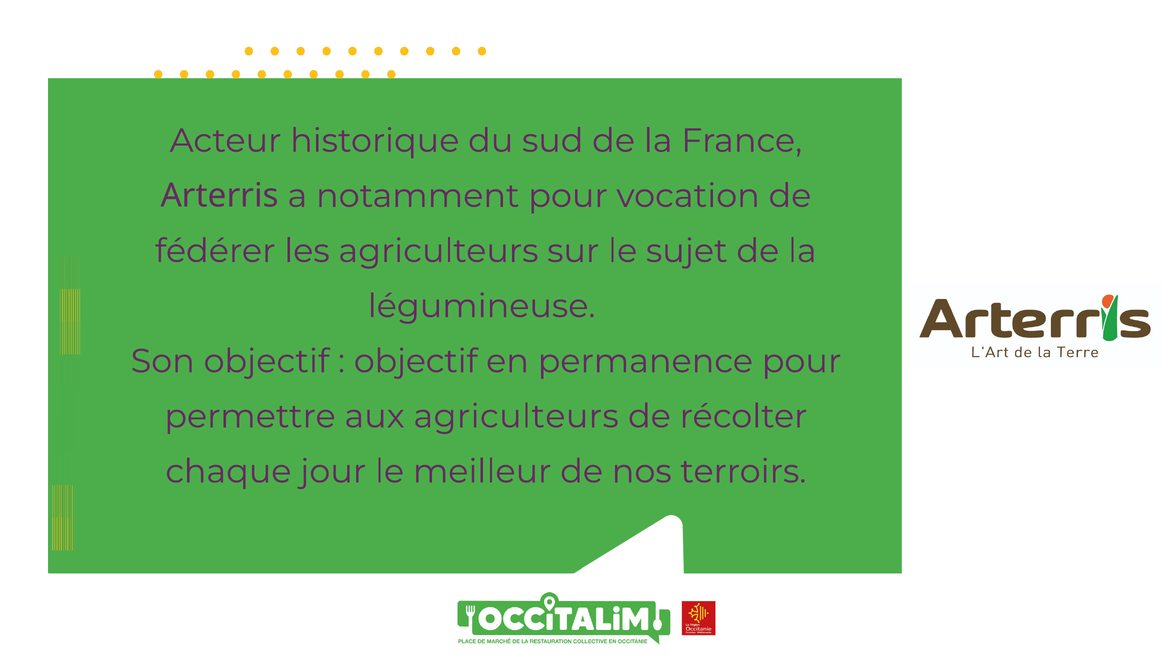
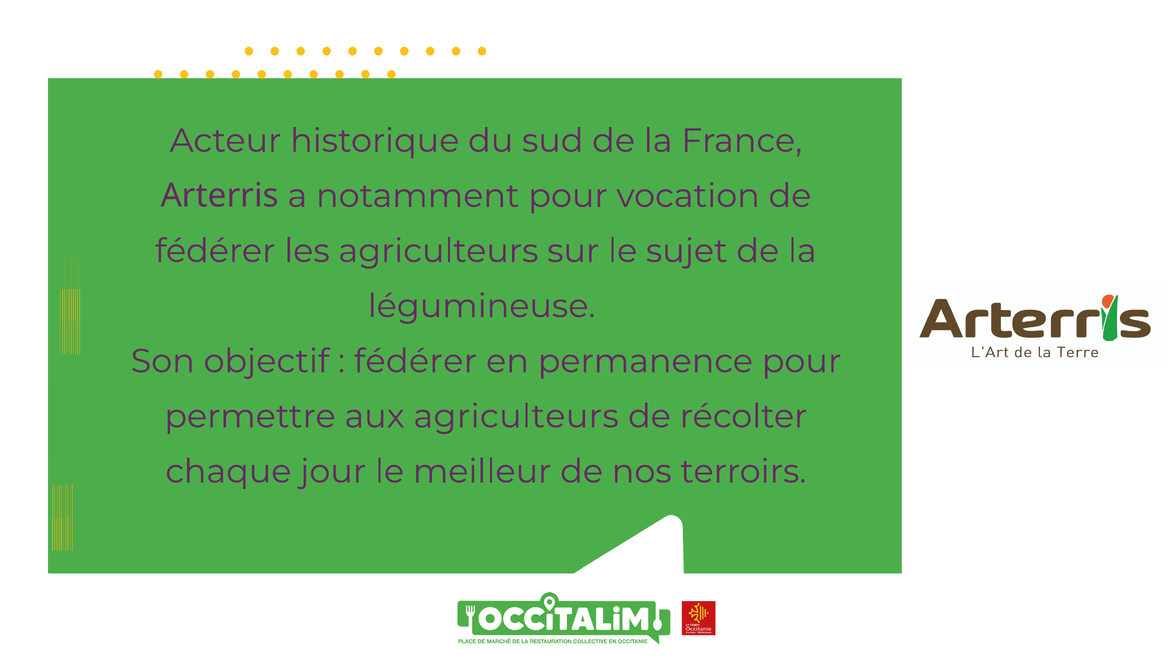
objectif at (416, 361): objectif -> fédérer
